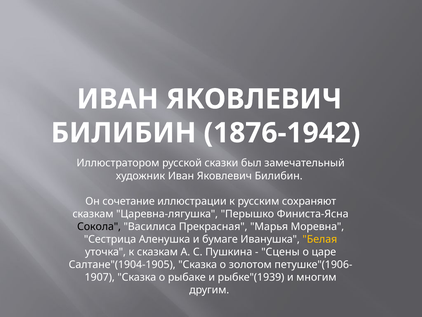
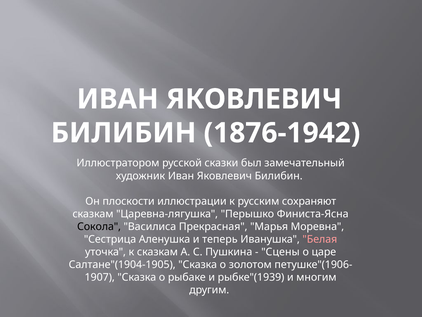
сочетание: сочетание -> плоскости
бумаге: бумаге -> теперь
Белая colour: yellow -> pink
